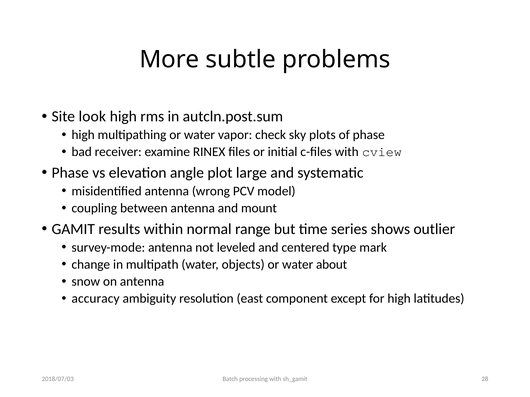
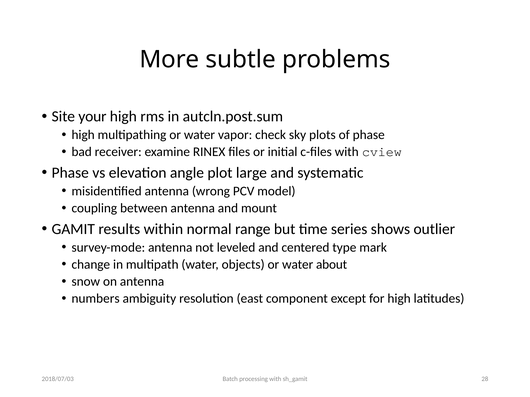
look: look -> your
accuracy: accuracy -> numbers
